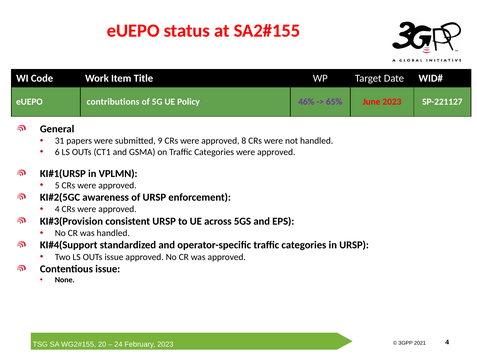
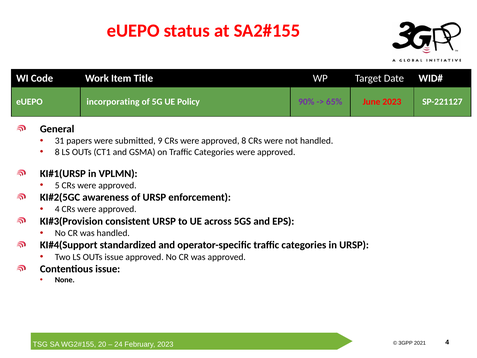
contributions: contributions -> incorporating
46%: 46% -> 90%
6 at (57, 152): 6 -> 8
